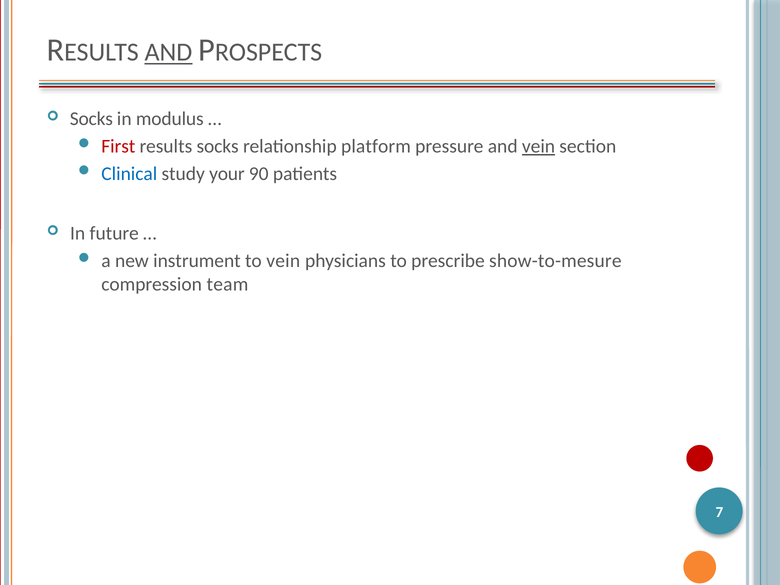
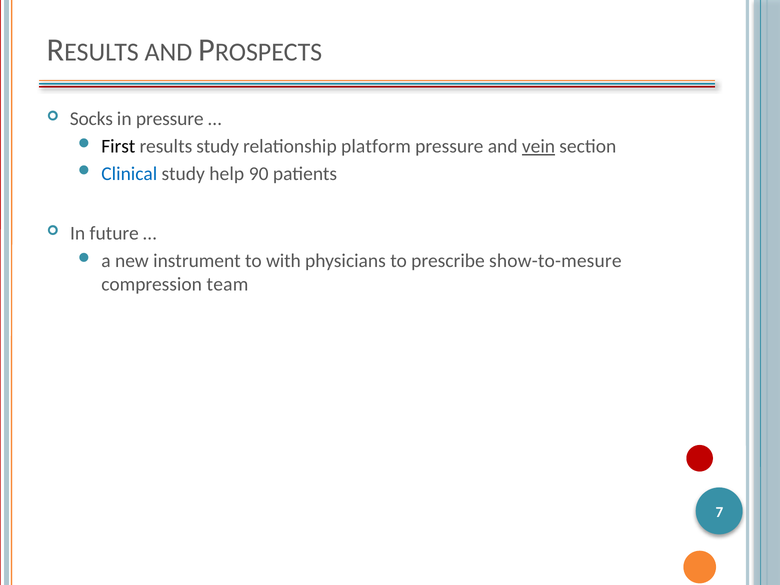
AND at (168, 52) underline: present -> none
in modulus: modulus -> pressure
First colour: red -> black
results socks: socks -> study
your: your -> help
to vein: vein -> with
